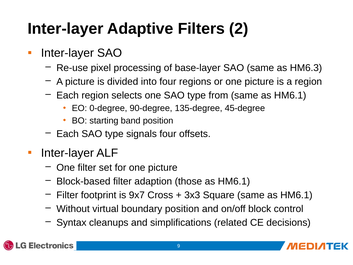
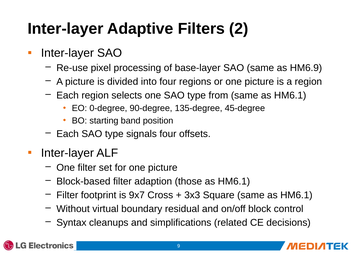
HM6.3: HM6.3 -> HM6.9
boundary position: position -> residual
